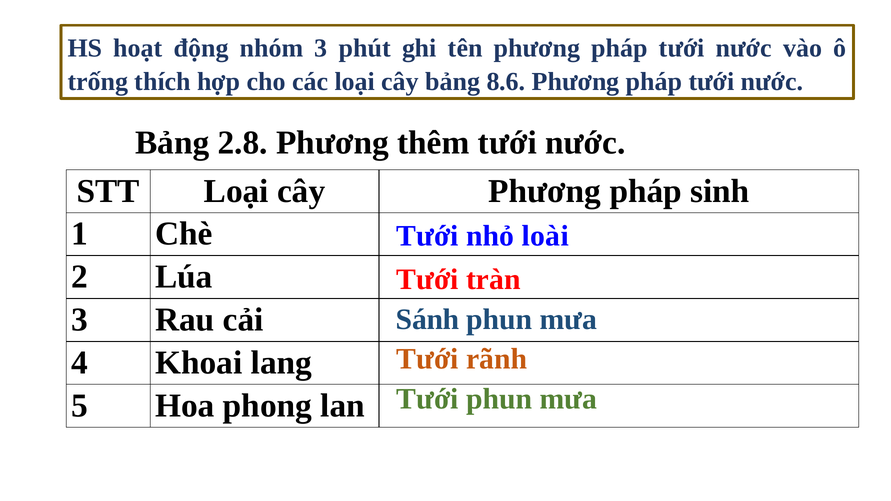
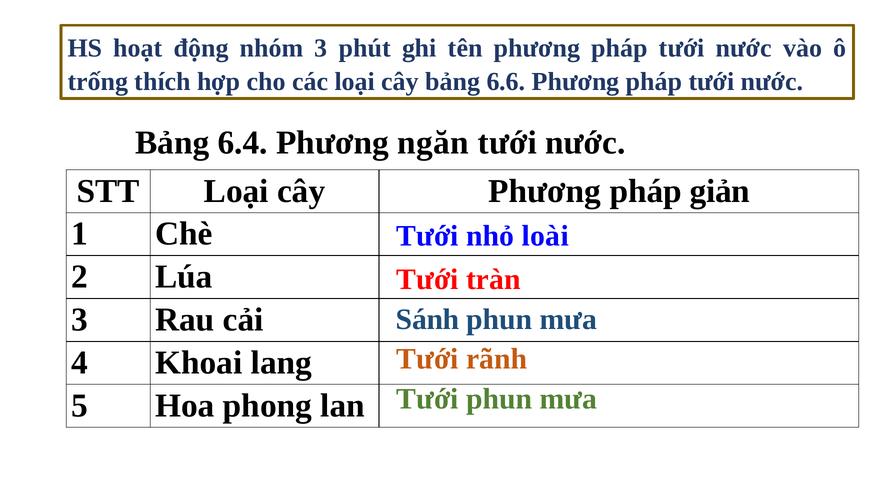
8.6: 8.6 -> 6.6
2.8: 2.8 -> 6.4
thêm: thêm -> ngăn
sinh: sinh -> giản
